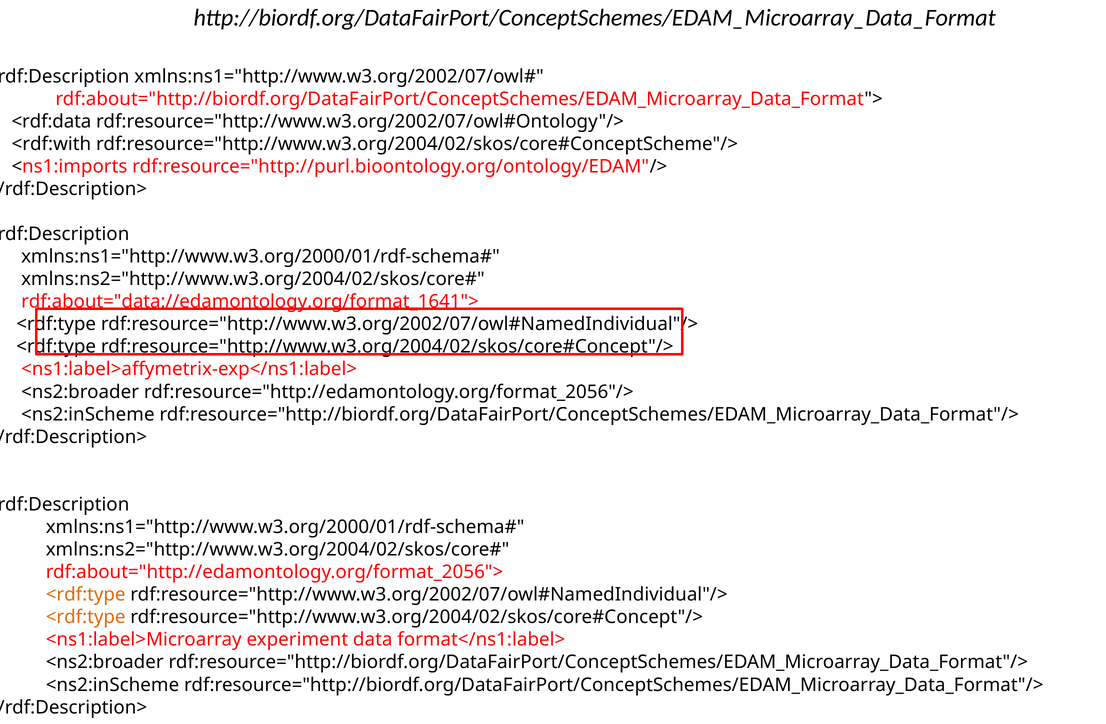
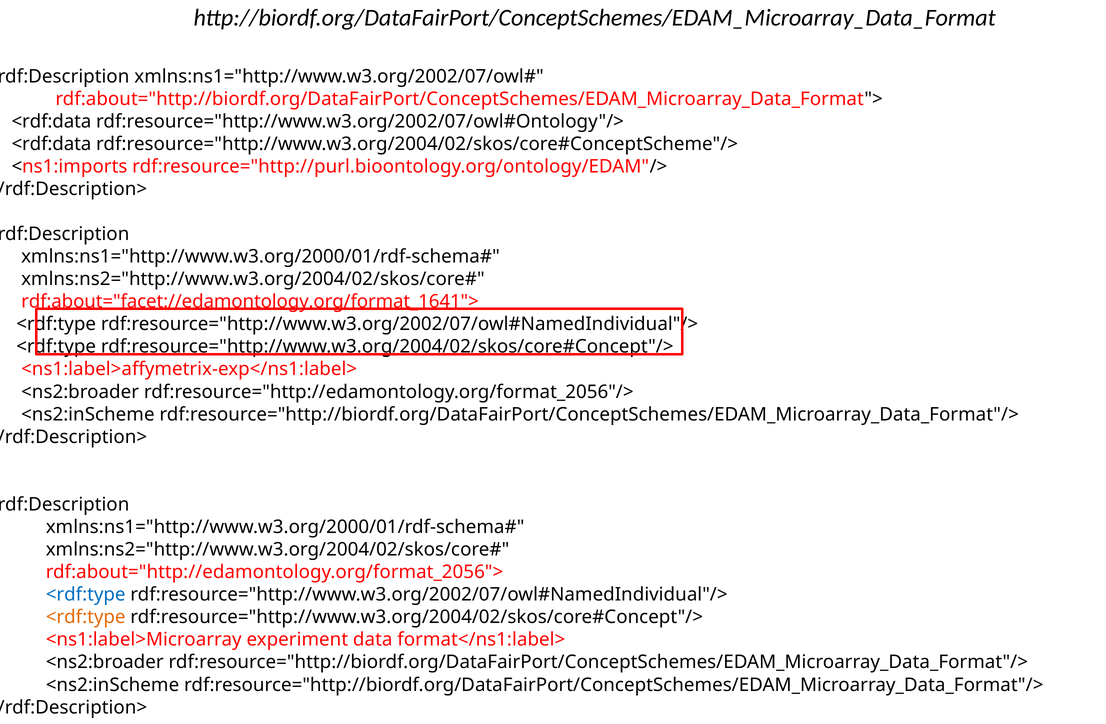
<rdf:with at (51, 144): <rdf:with -> <rdf:data
rdf:about="data://edamontology.org/format_1641">: rdf:about="data://edamontology.org/format_1641"> -> rdf:about="facet://edamontology.org/format_1641">
<rdf:type at (86, 595) colour: orange -> blue
